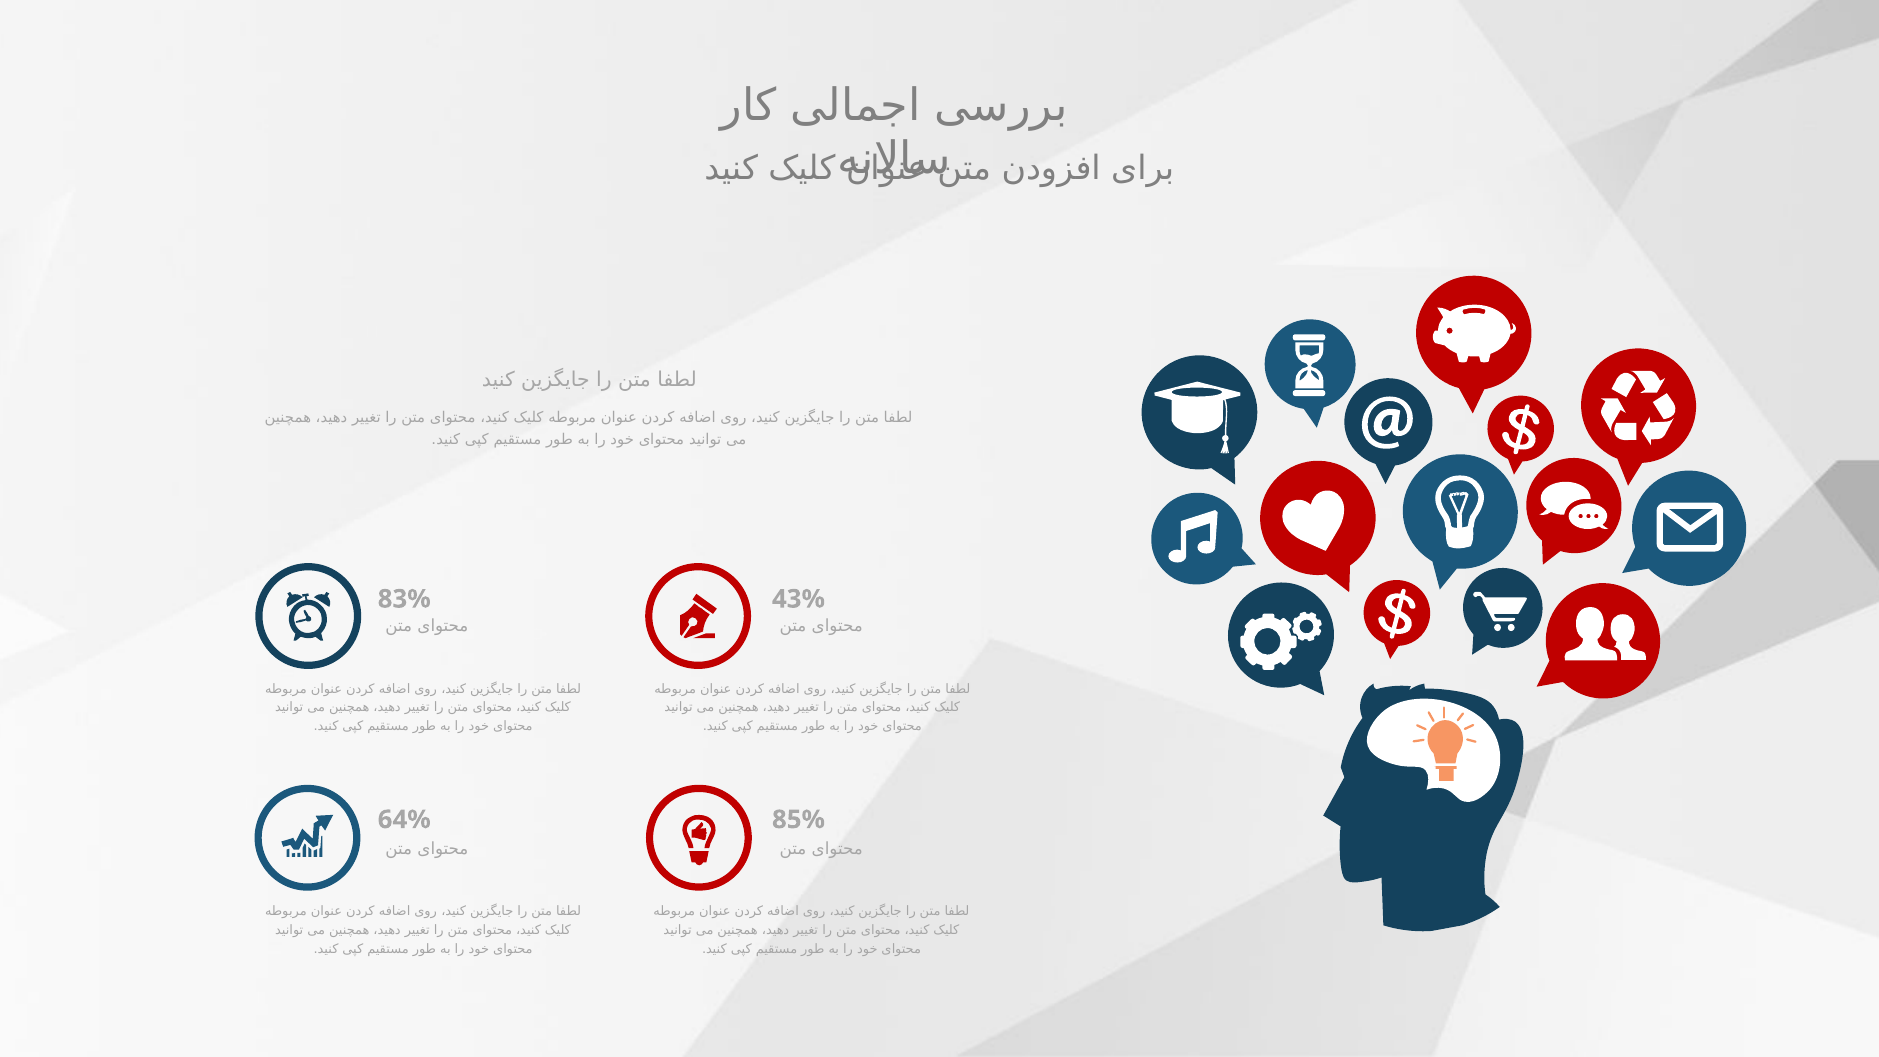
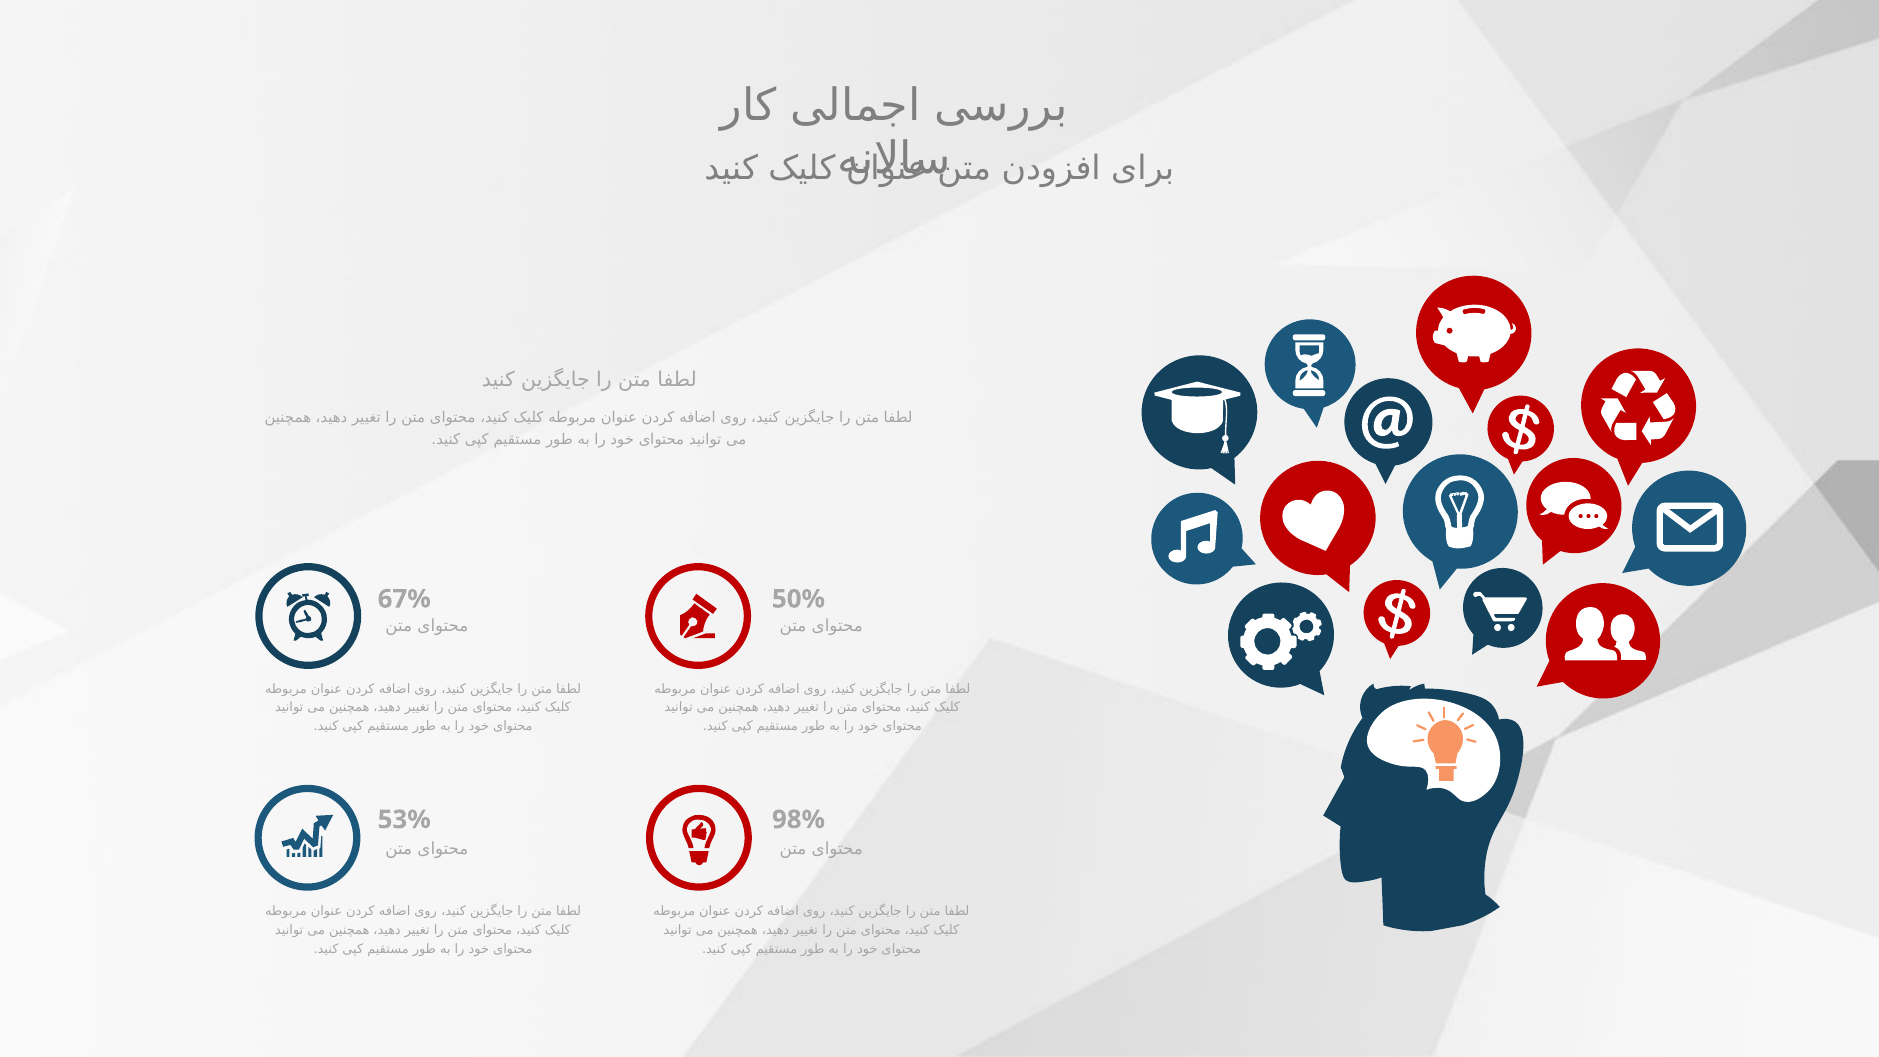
83%: 83% -> 67%
43%: 43% -> 50%
64%: 64% -> 53%
85%: 85% -> 98%
